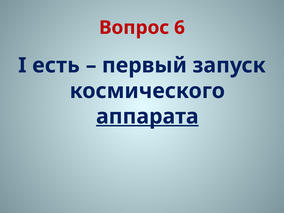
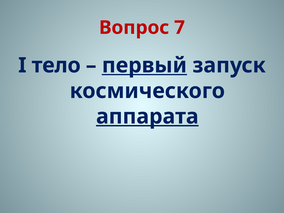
6: 6 -> 7
есть: есть -> тело
первый underline: none -> present
